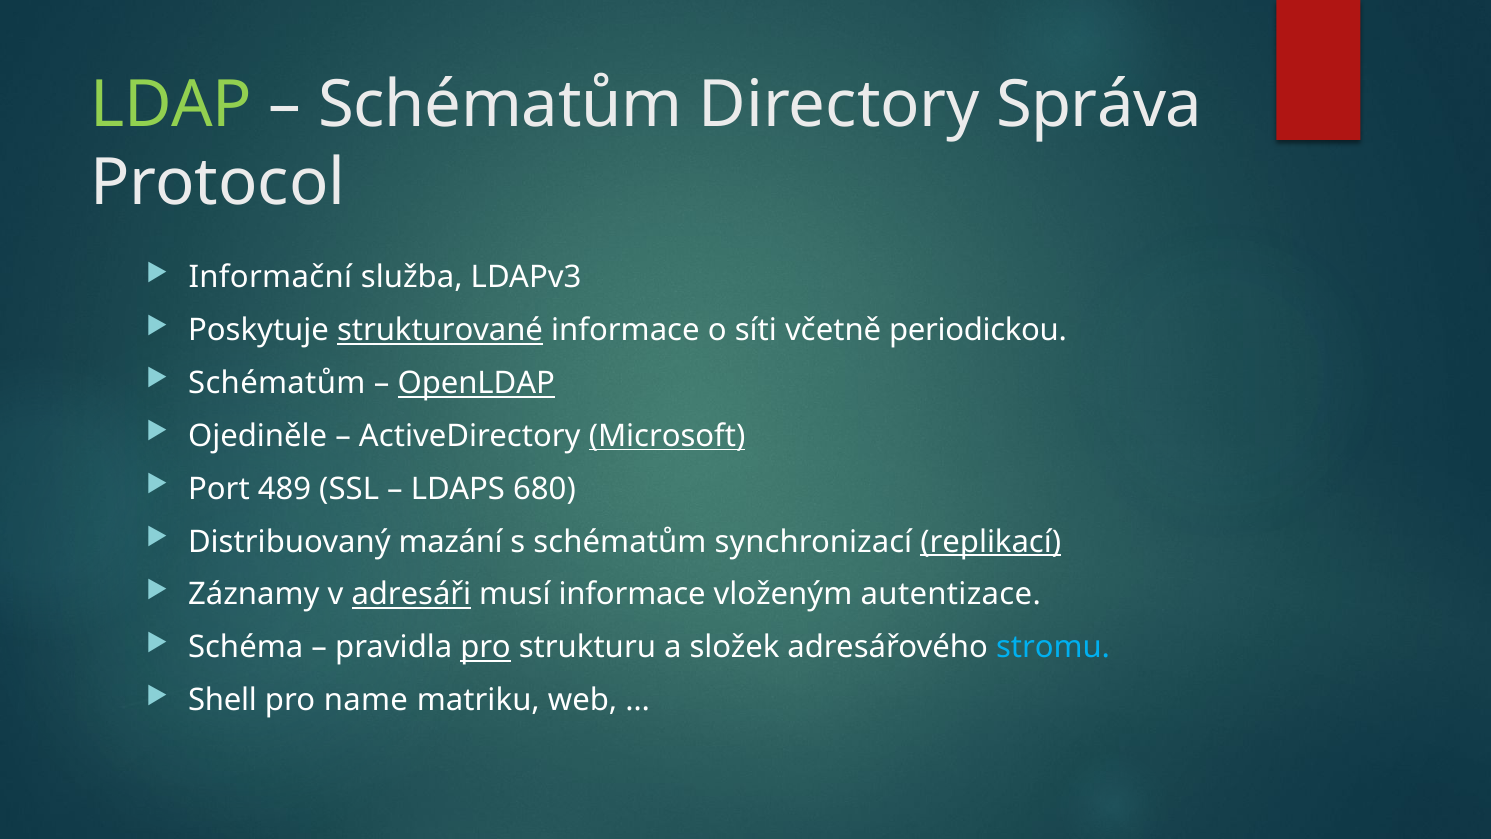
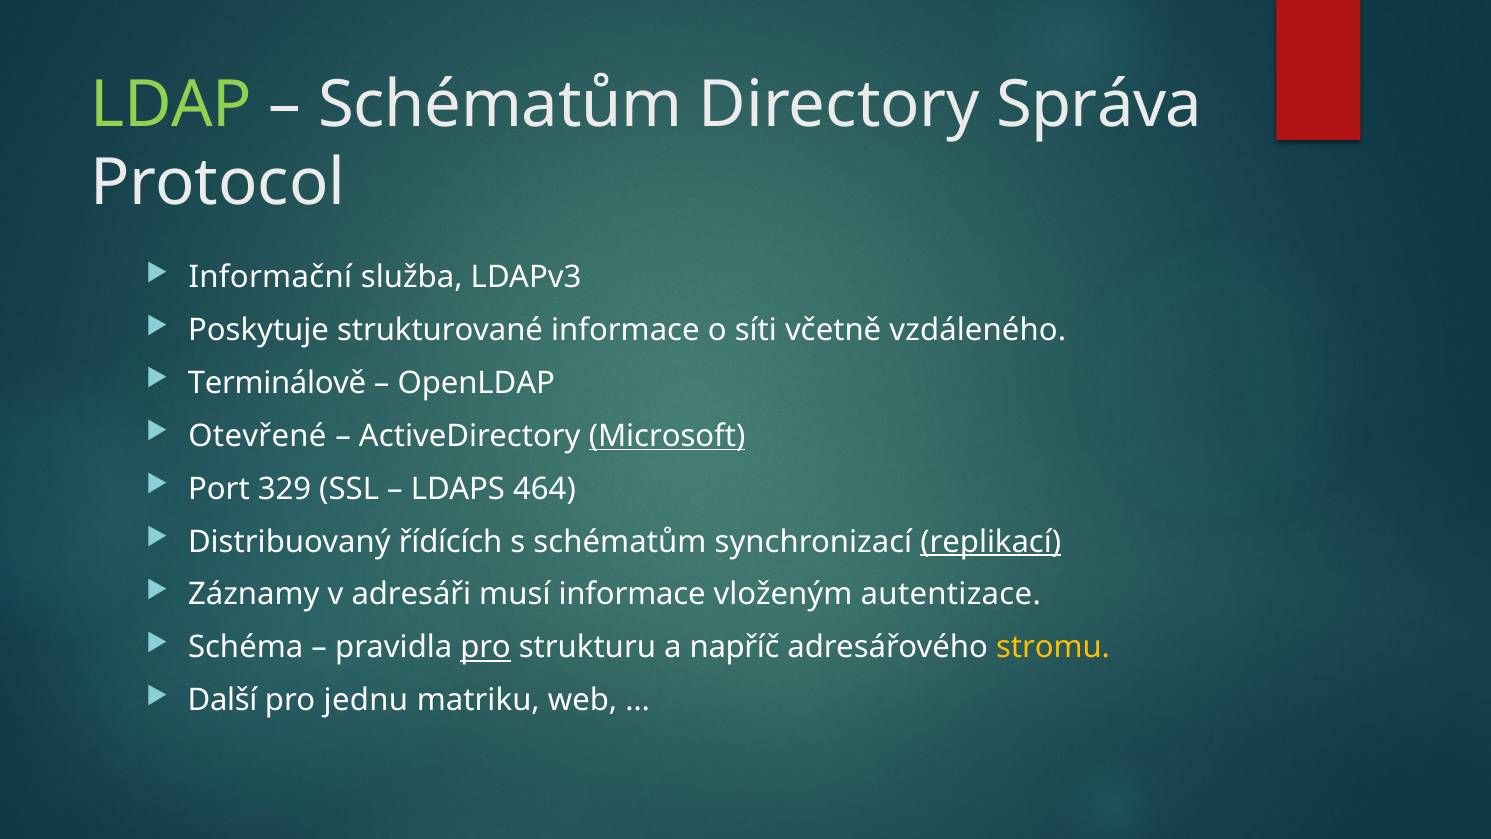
strukturované underline: present -> none
periodickou: periodickou -> vzdáleného
Schématům at (277, 383): Schématům -> Terminálově
OpenLDAP underline: present -> none
Ojediněle: Ojediněle -> Otevřené
489: 489 -> 329
680: 680 -> 464
mazání: mazání -> řídících
adresáři underline: present -> none
složek: složek -> napříč
stromu colour: light blue -> yellow
Shell: Shell -> Další
name: name -> jednu
